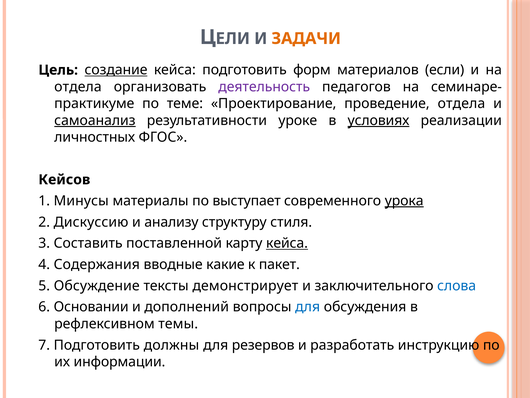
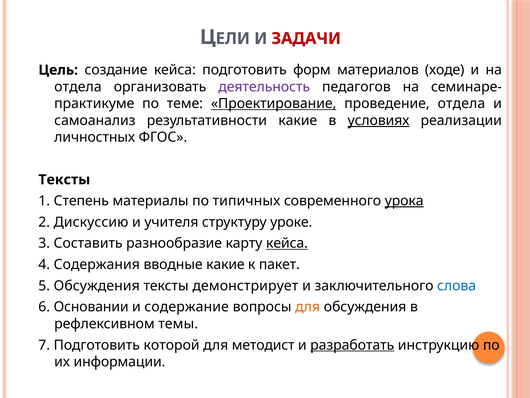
ЗАДАЧИ colour: orange -> red
создание underline: present -> none
если: если -> ходе
Проектирование underline: none -> present
самоанализ underline: present -> none
результативности уроке: уроке -> какие
Кейсов at (64, 179): Кейсов -> Тексты
Минусы: Минусы -> Степень
выступает: выступает -> типичных
анализу: анализу -> учителя
стиля: стиля -> уроке
поставленной: поставленной -> разнообразие
5 Обсуждение: Обсуждение -> Обсуждения
дополнений: дополнений -> содержание
для at (308, 307) colour: blue -> orange
должны: должны -> которой
резервов: резервов -> методист
разработать underline: none -> present
